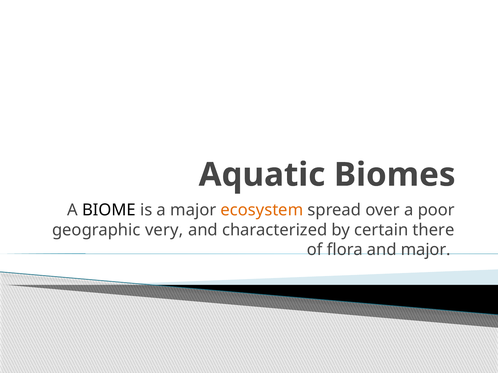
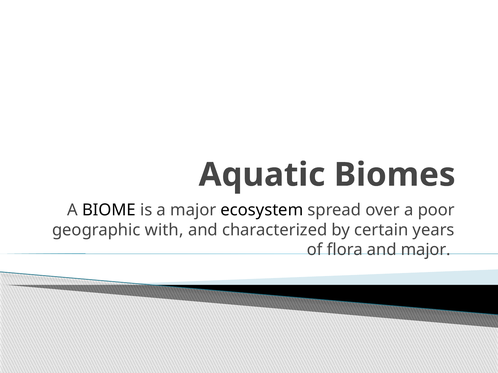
ecosystem colour: orange -> black
very: very -> with
there: there -> years
